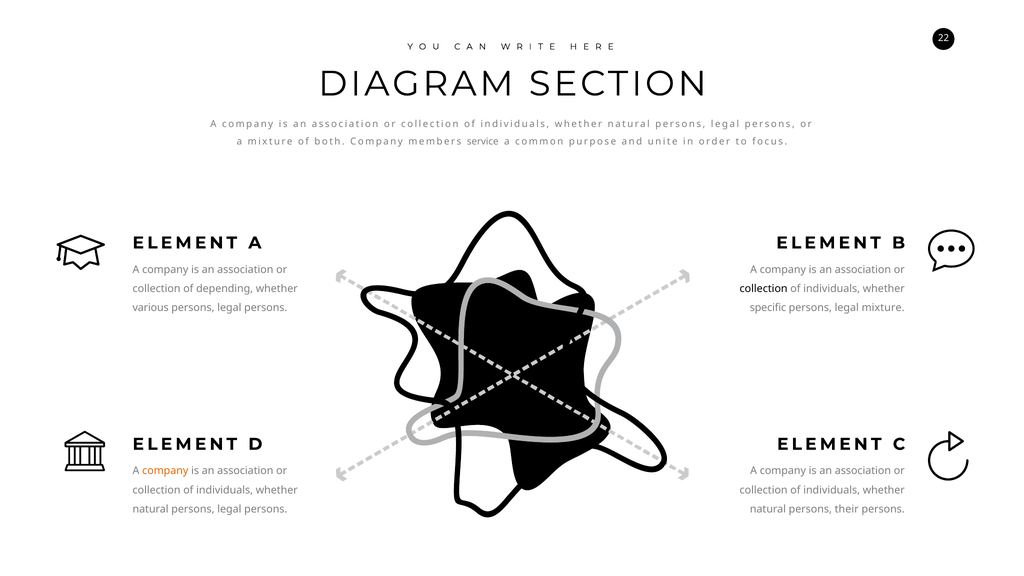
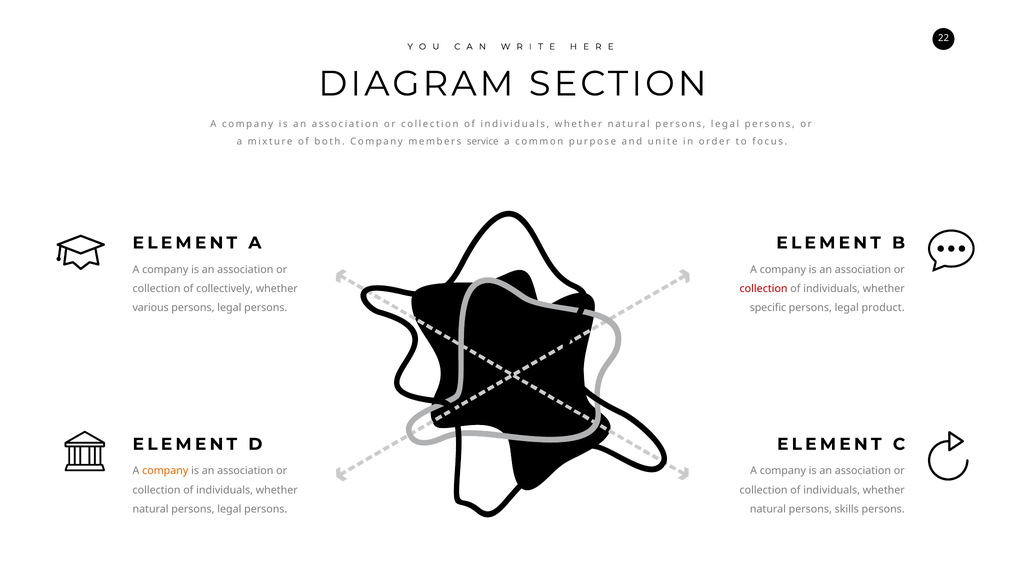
depending: depending -> collectively
collection at (764, 289) colour: black -> red
legal mixture: mixture -> product
their: their -> skills
